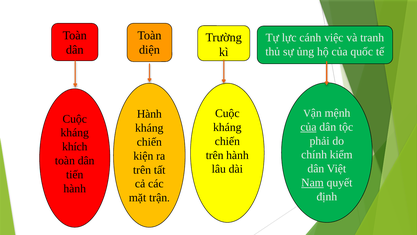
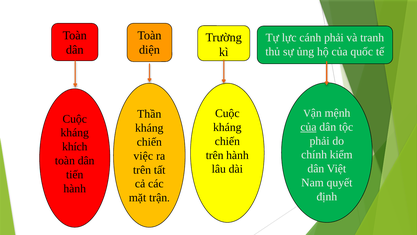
cánh việc: việc -> phải
Hành at (149, 114): Hành -> Thần
kiện: kiện -> việc
Nam underline: present -> none
